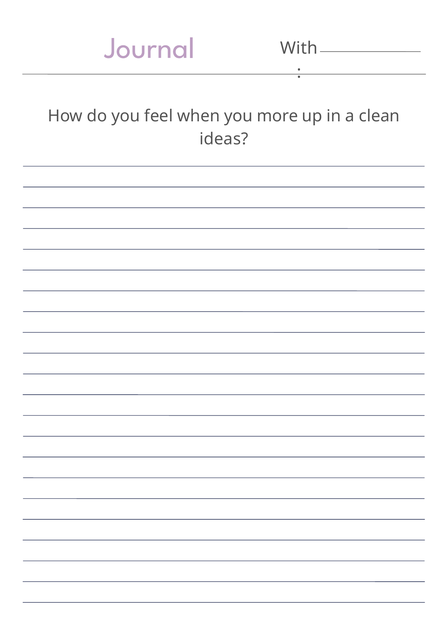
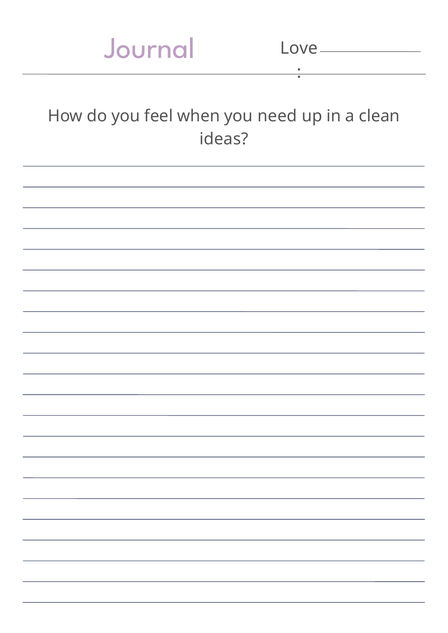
With: With -> Love
more: more -> need
